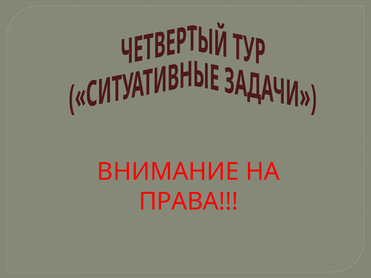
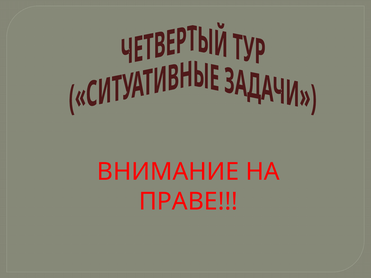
ПРАВА: ПРАВА -> ПРАВЕ
